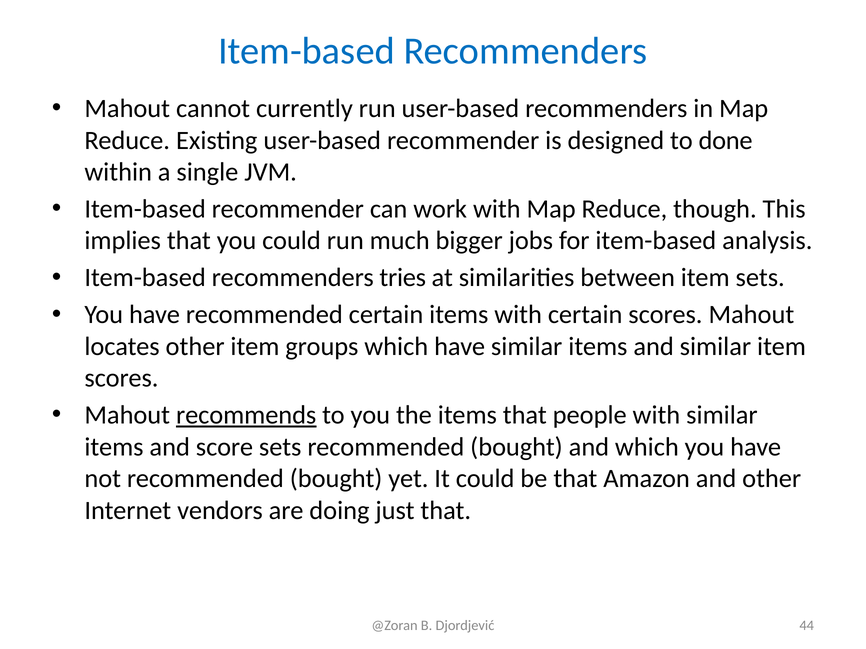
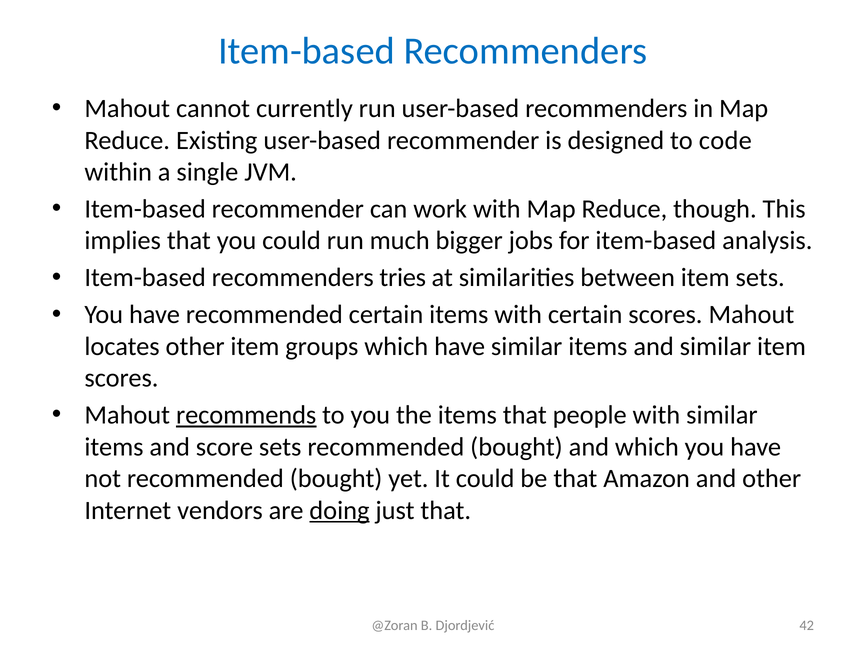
done: done -> code
doing underline: none -> present
44: 44 -> 42
